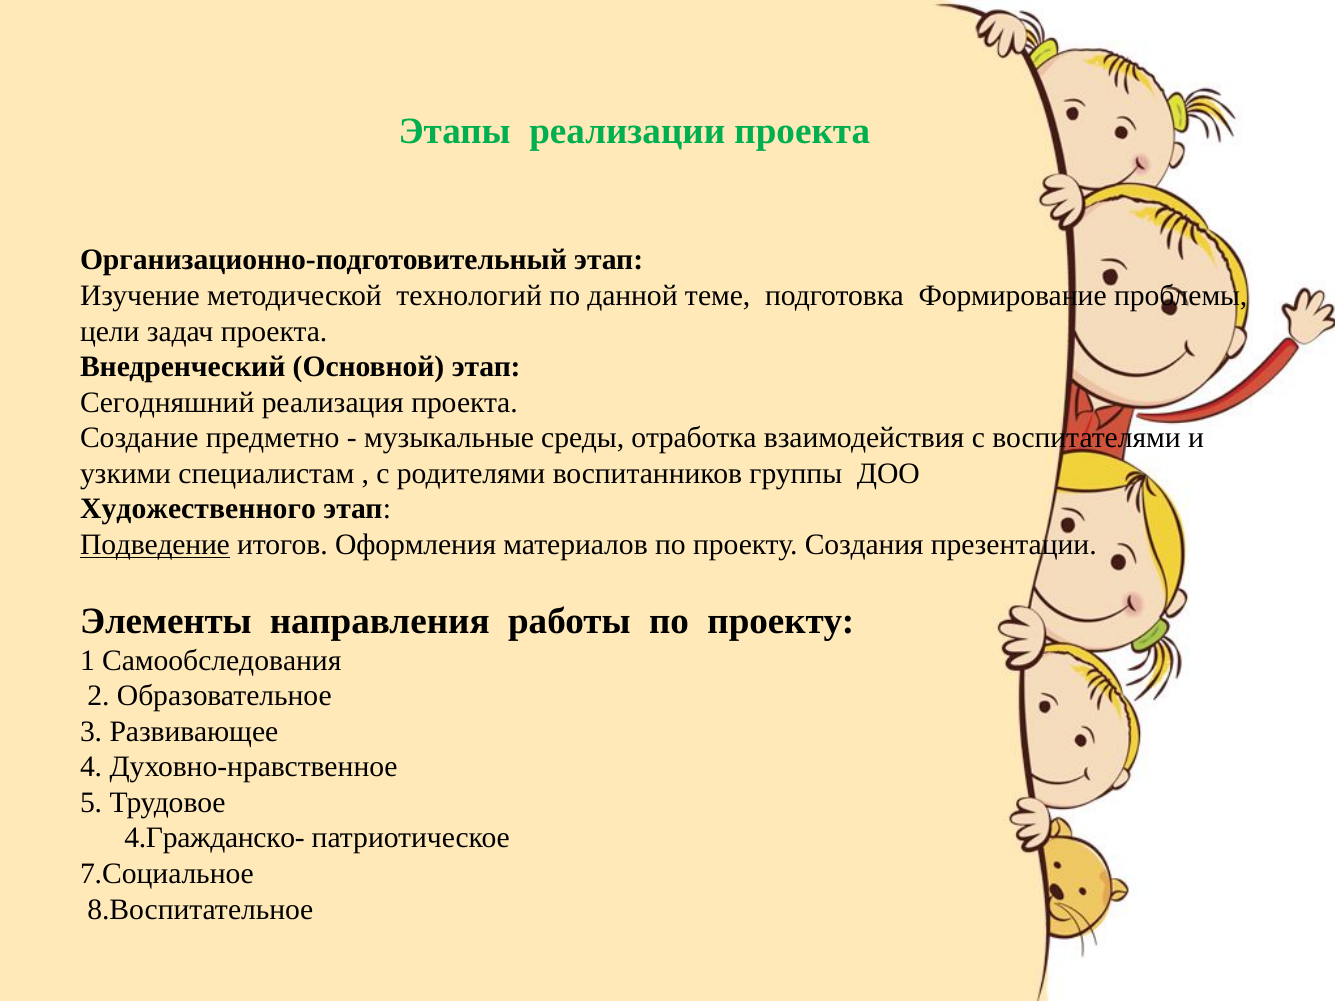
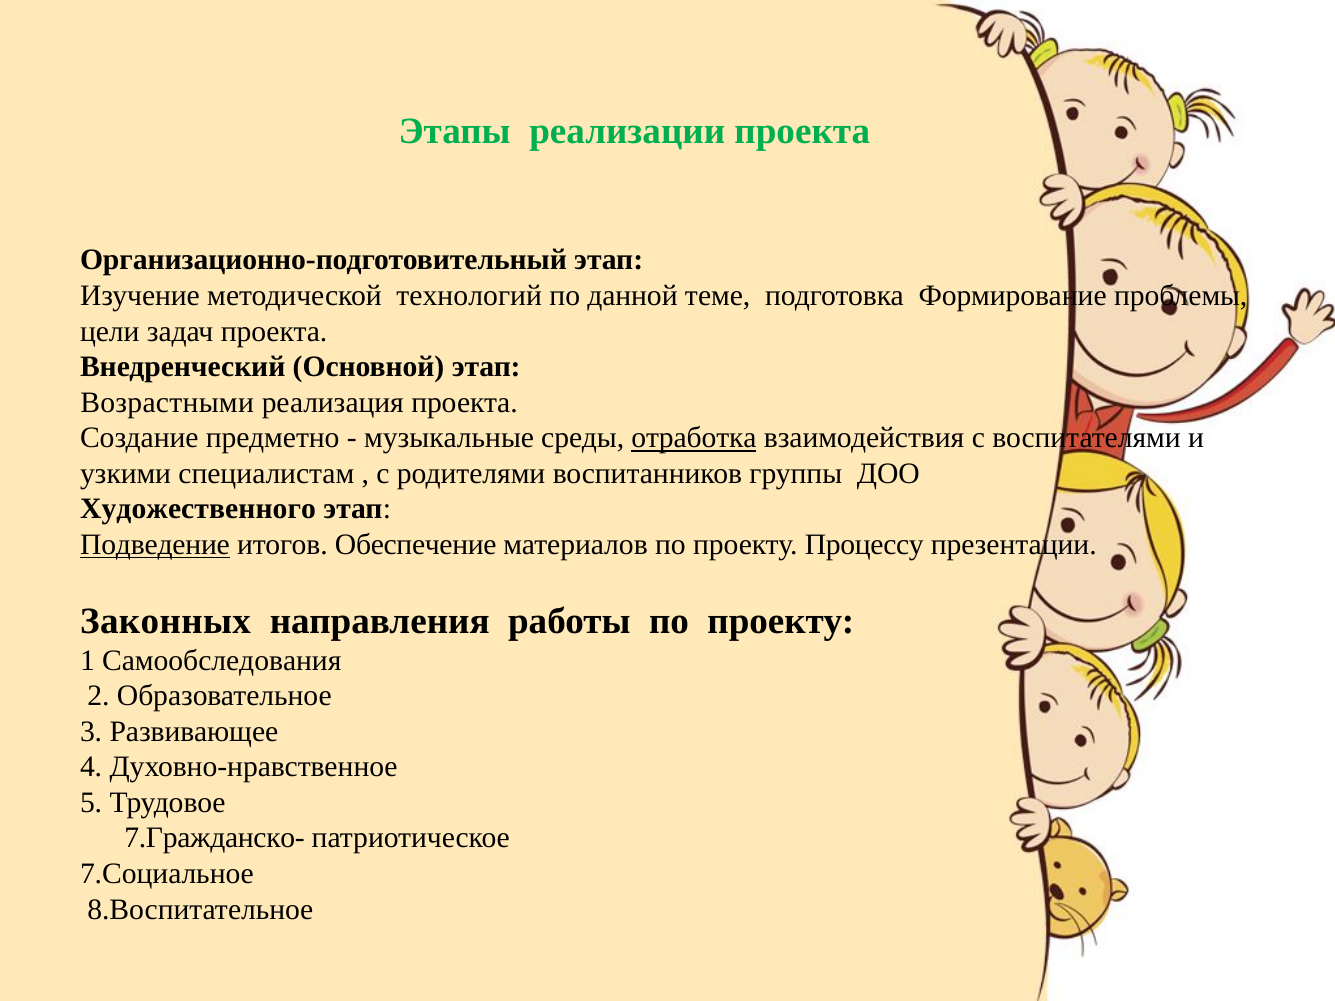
Сегодняшний: Сегодняшний -> Возрастными
отработка underline: none -> present
Оформления: Оформления -> Обеспечение
Создания: Создания -> Процессу
Элементы: Элементы -> Законных
4.Гражданско-: 4.Гражданско- -> 7.Гражданско-
